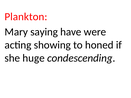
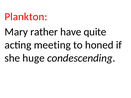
saying: saying -> rather
were: were -> quite
showing: showing -> meeting
